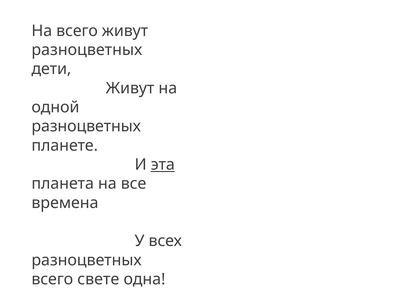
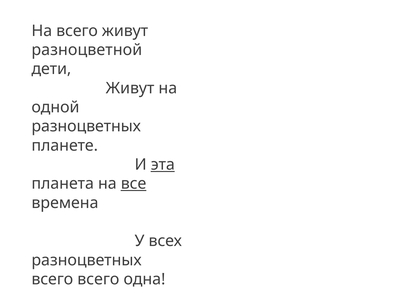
разноцветных at (87, 50): разноцветных -> разноцветной
все underline: none -> present
всего свете: свете -> всего
